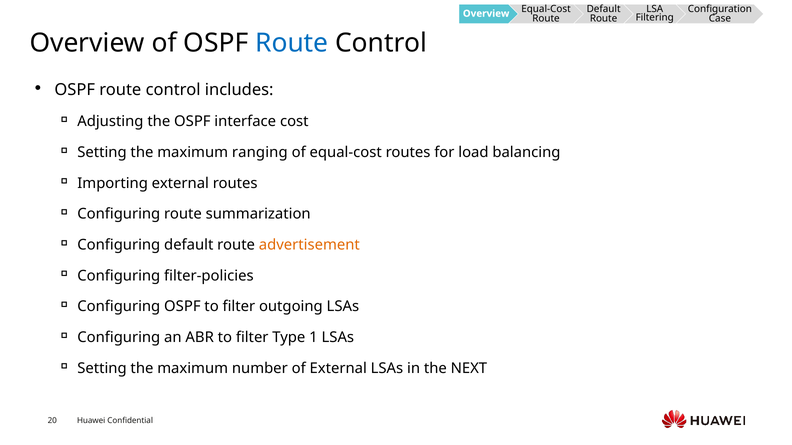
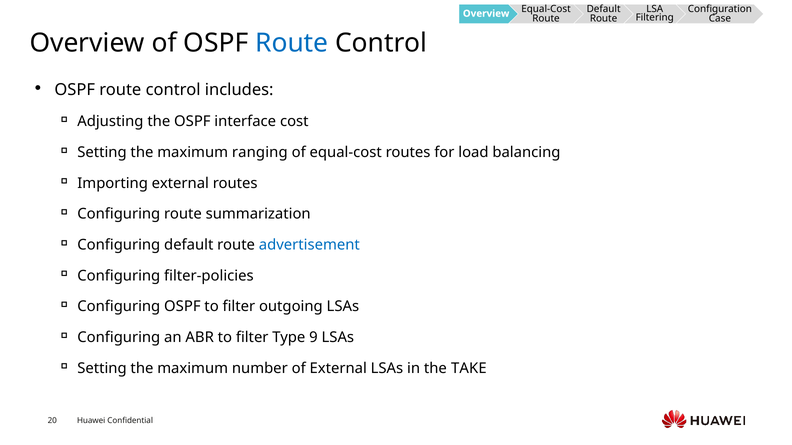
advertisement colour: orange -> blue
1: 1 -> 9
NEXT: NEXT -> TAKE
